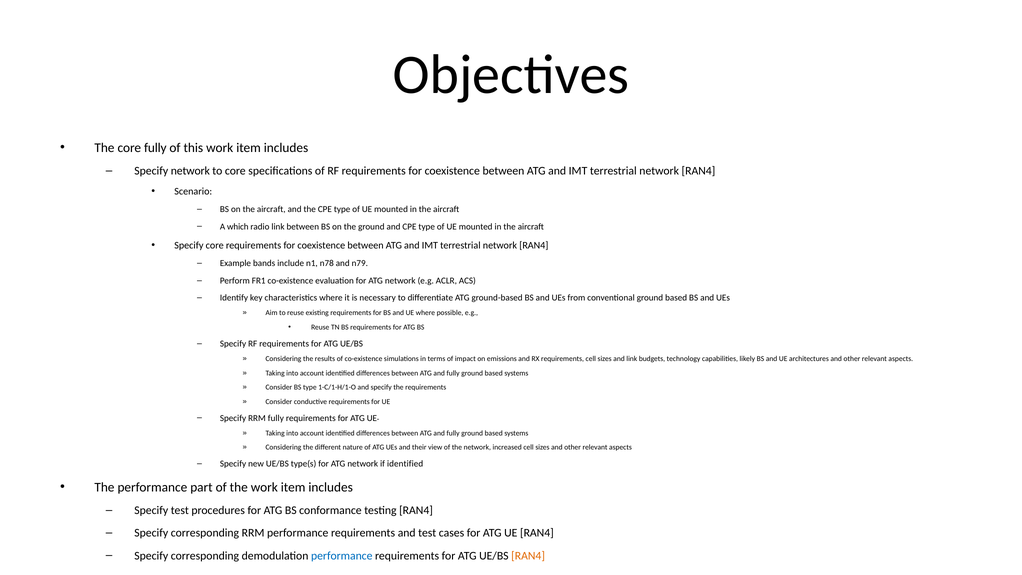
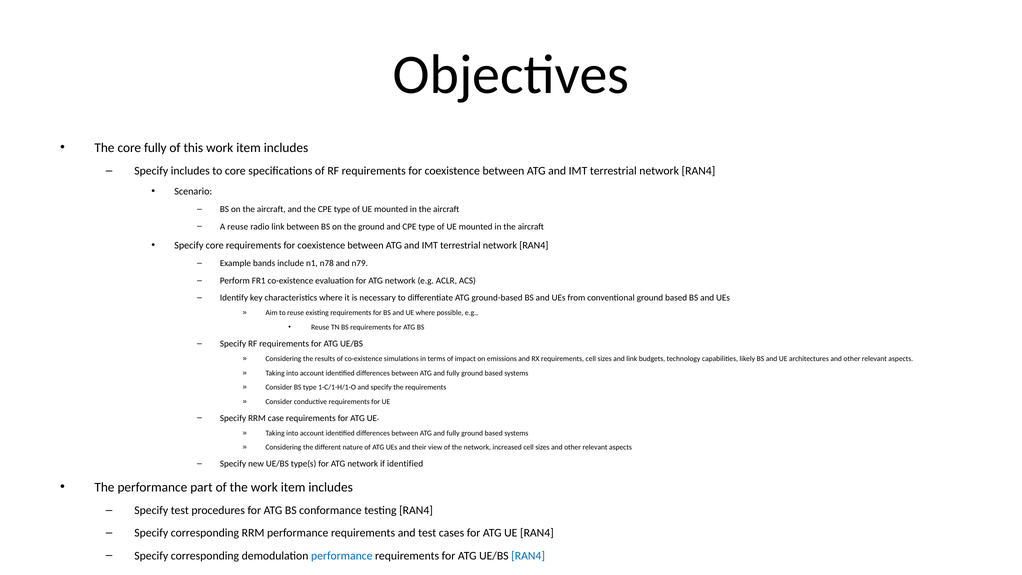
Specify network: network -> includes
A which: which -> reuse
RRM fully: fully -> case
RAN4 at (528, 556) colour: orange -> blue
